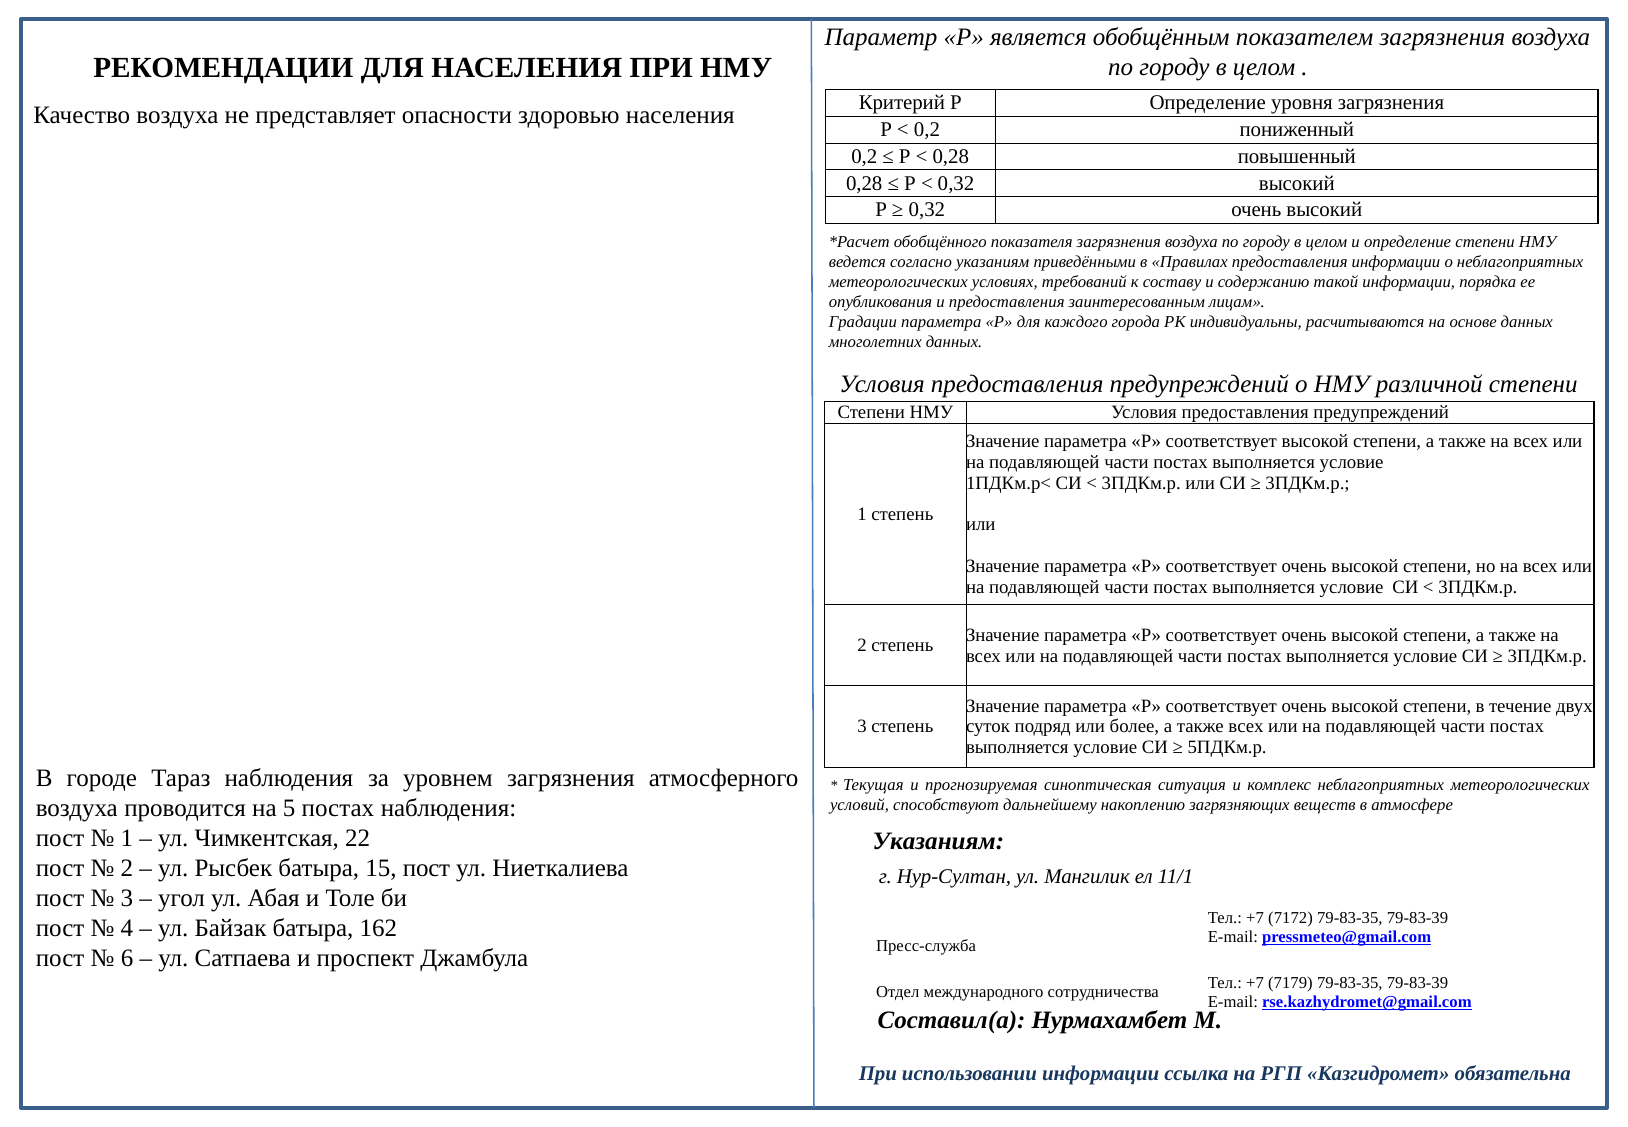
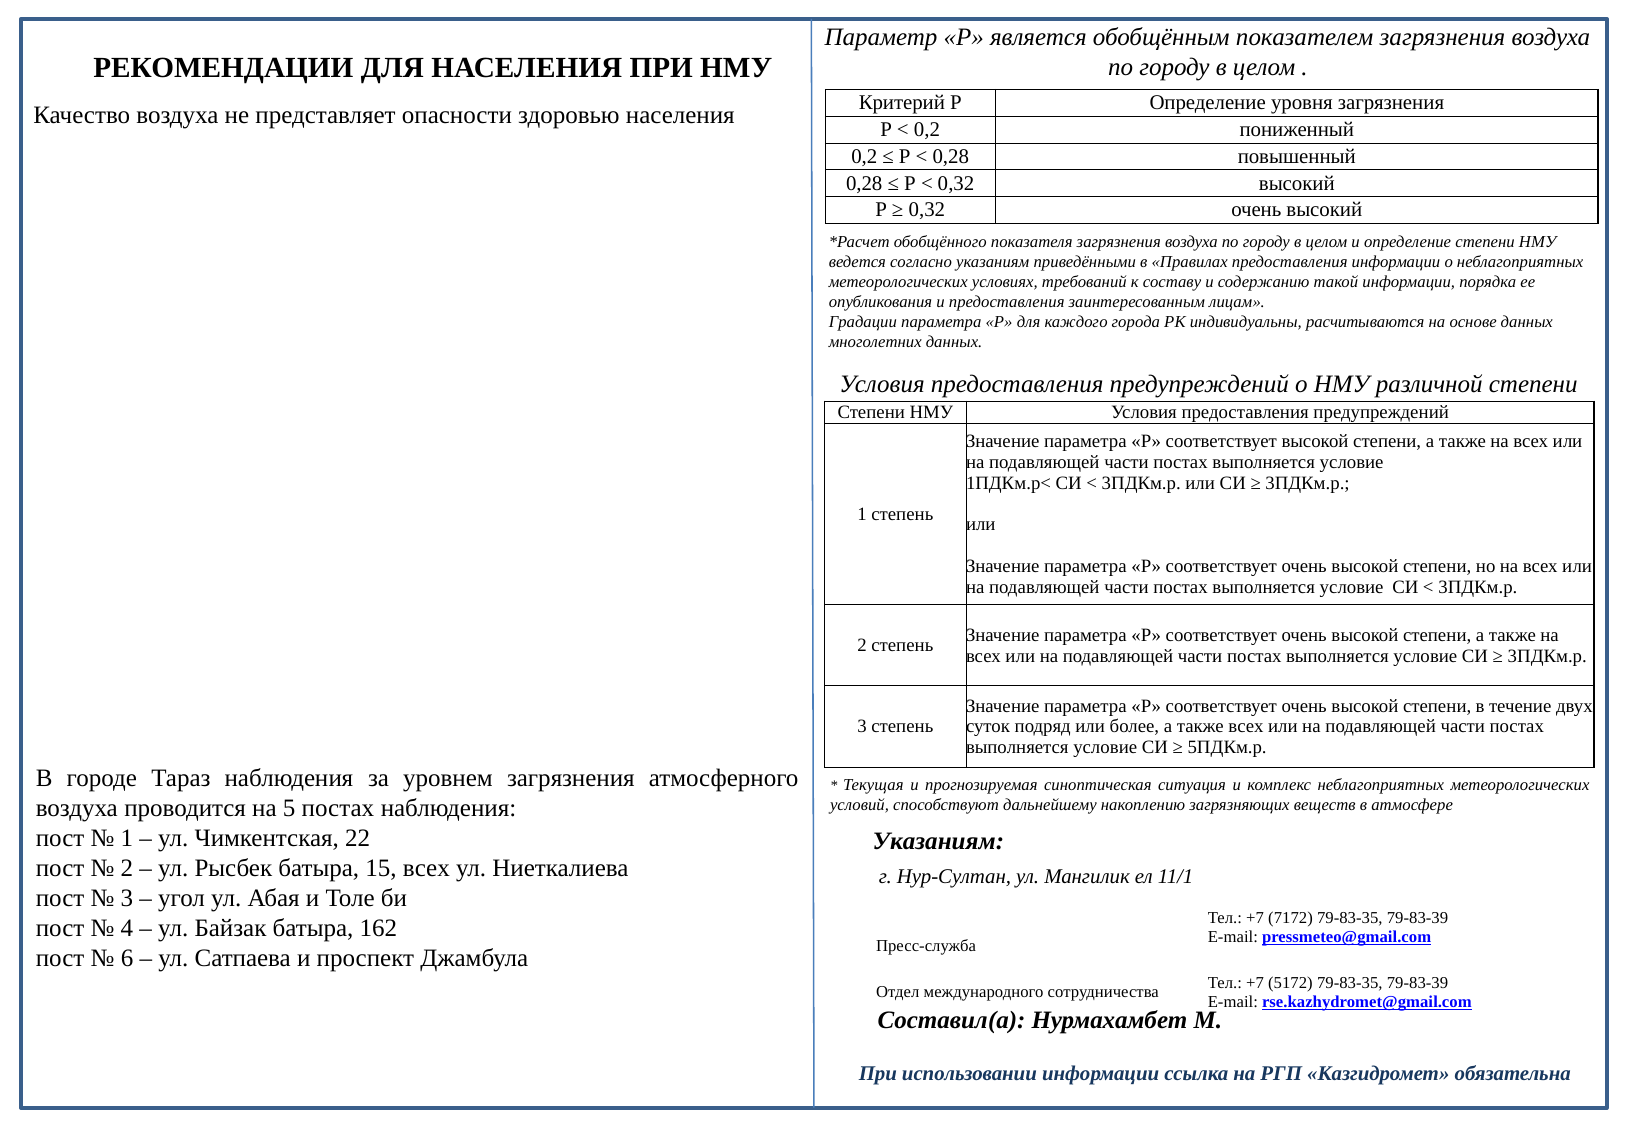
15 пост: пост -> всех
7179: 7179 -> 5172
